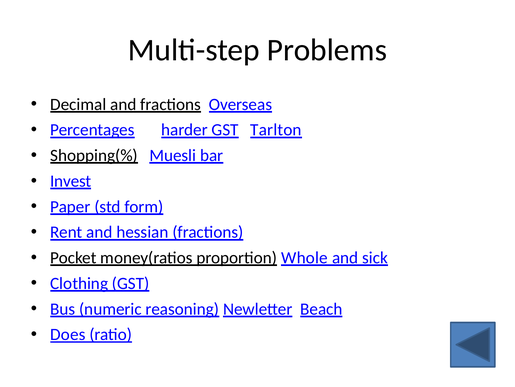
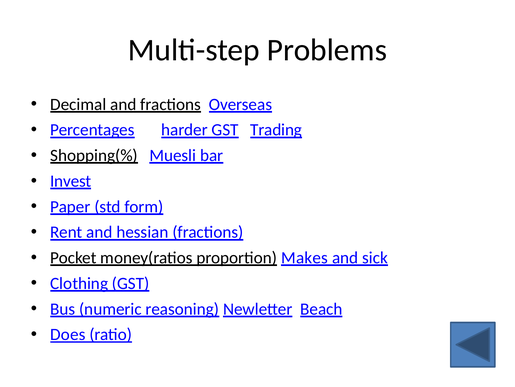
Tarlton: Tarlton -> Trading
Whole: Whole -> Makes
